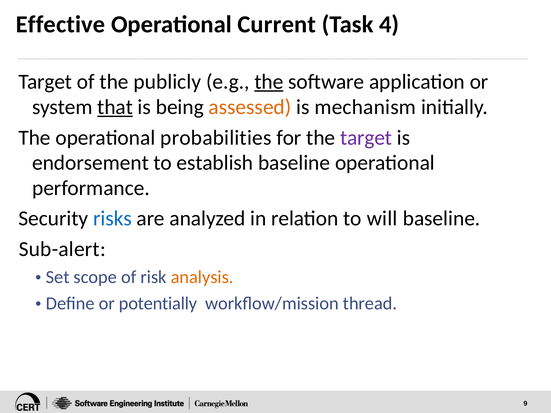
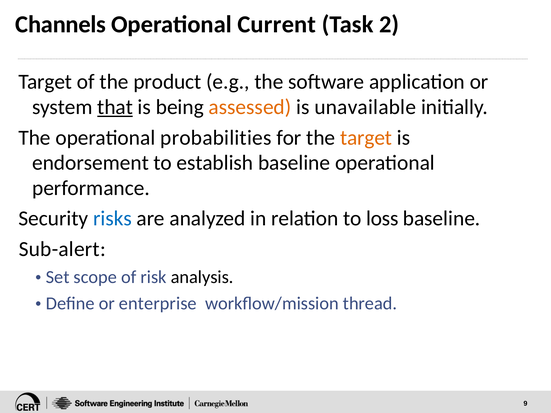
Effective: Effective -> Channels
4: 4 -> 2
publicly: publicly -> product
the at (269, 82) underline: present -> none
mechanism: mechanism -> unavailable
target at (366, 138) colour: purple -> orange
will: will -> loss
analysis colour: orange -> black
potentially: potentially -> enterprise
